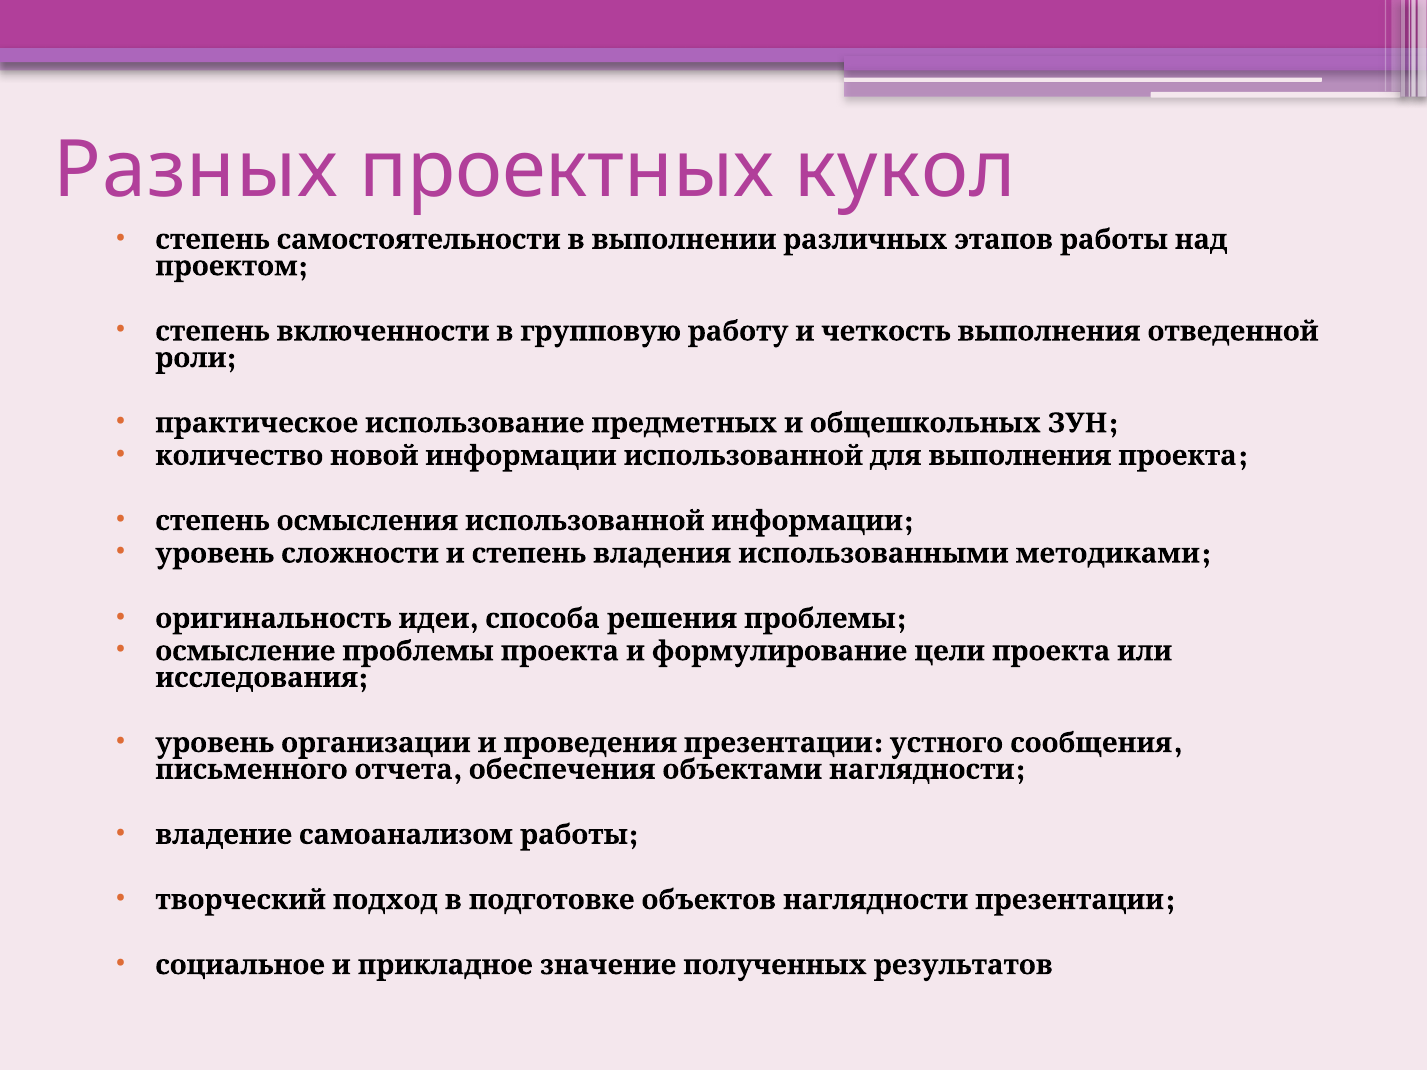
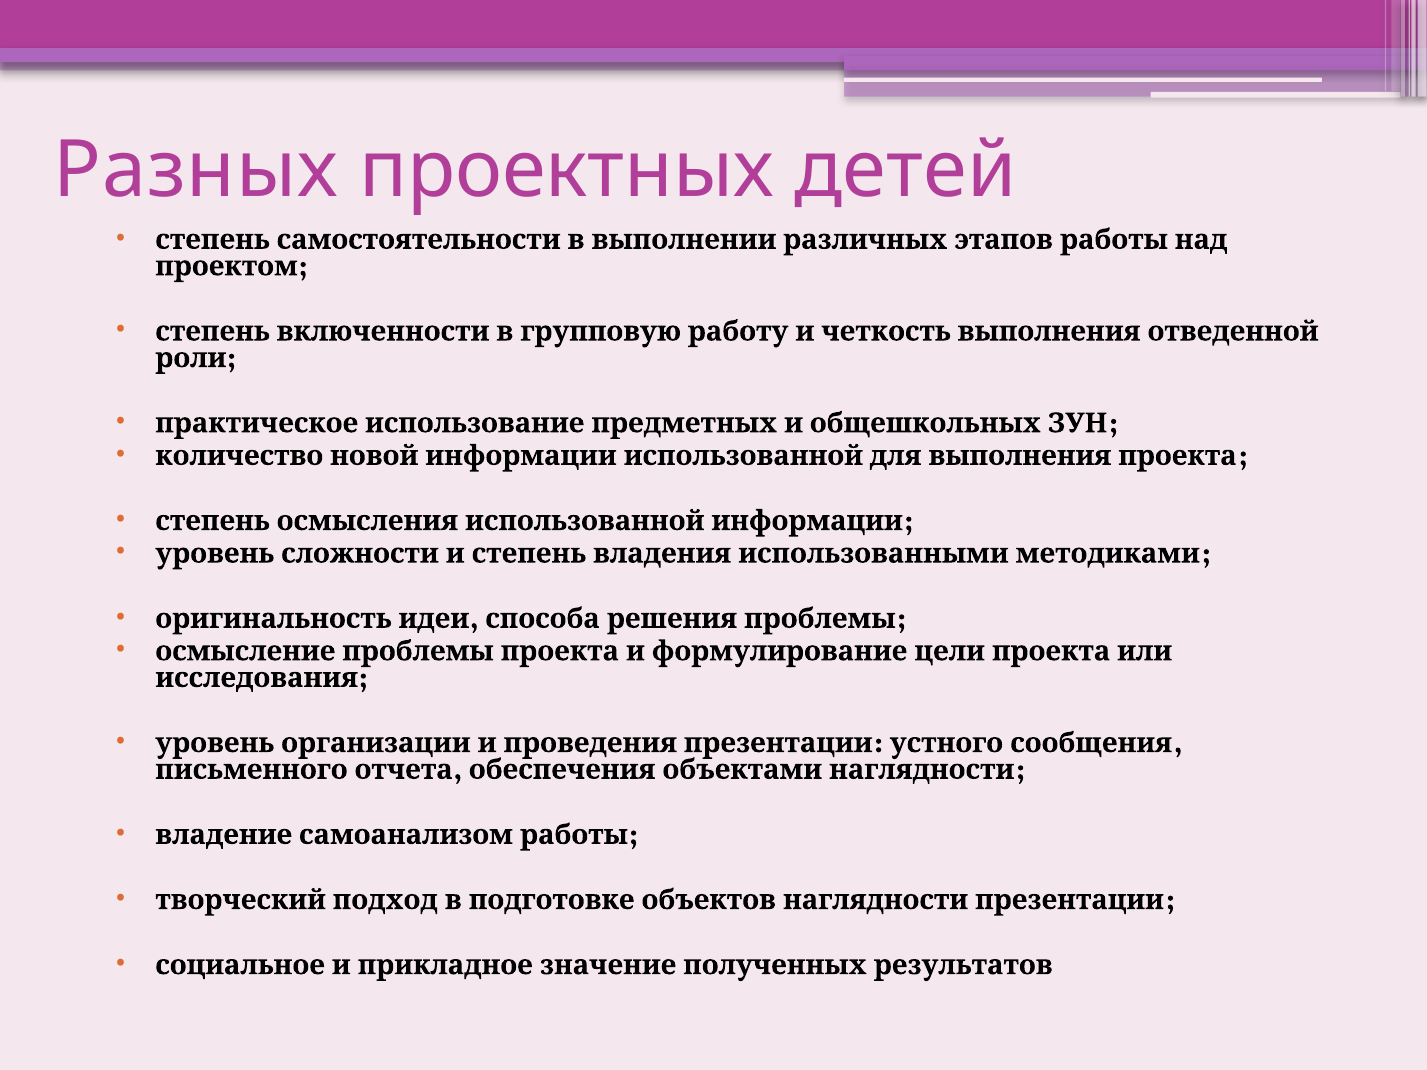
кукол: кукол -> детей
